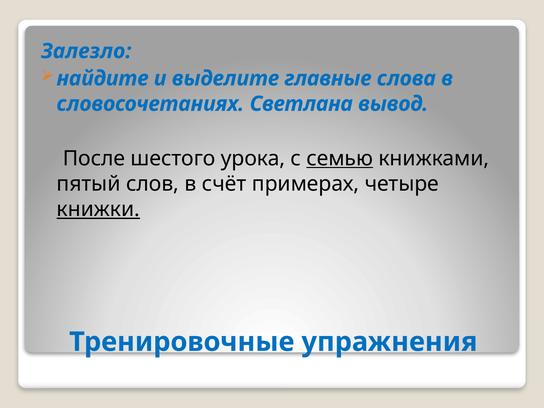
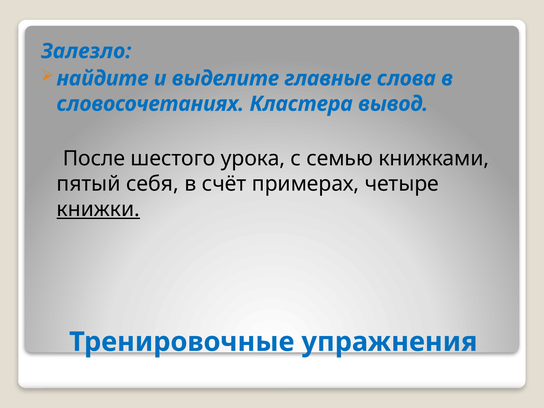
Светлана: Светлана -> Кластера
семью underline: present -> none
слов: слов -> себя
